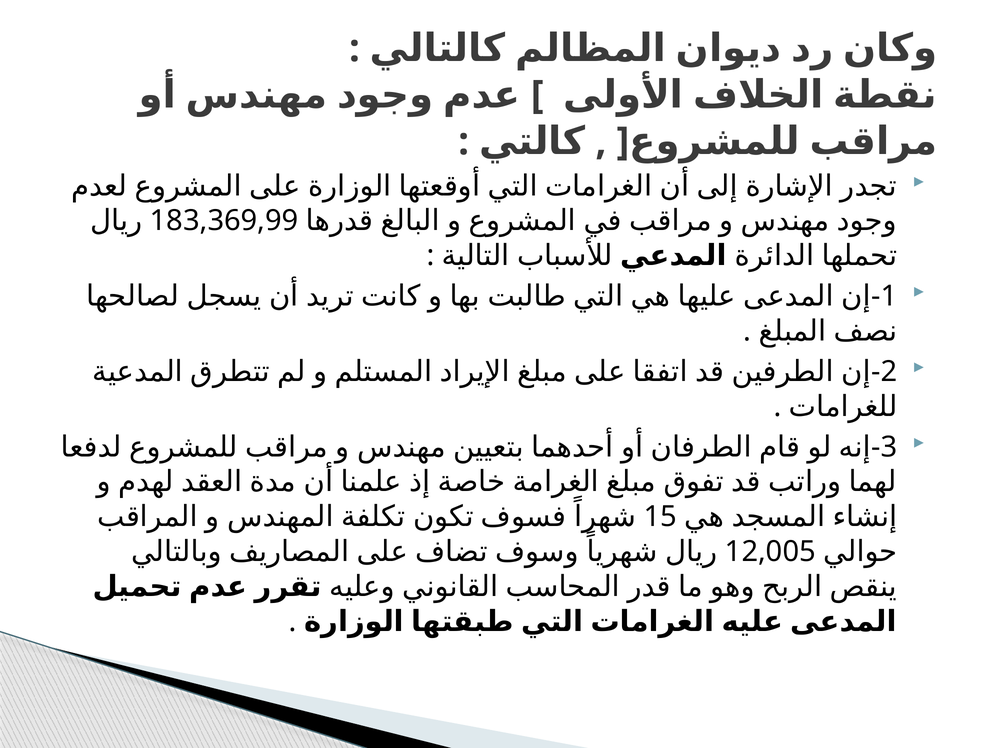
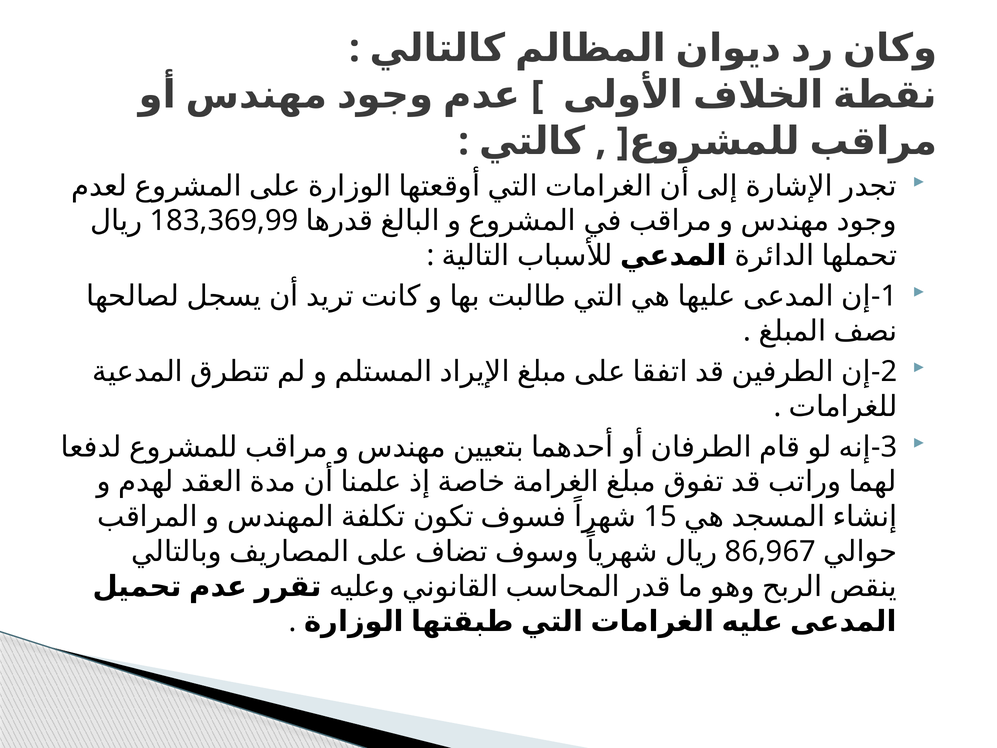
12,005: 12,005 -> 86,967
